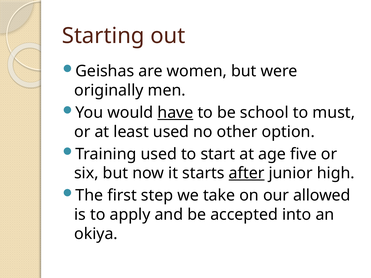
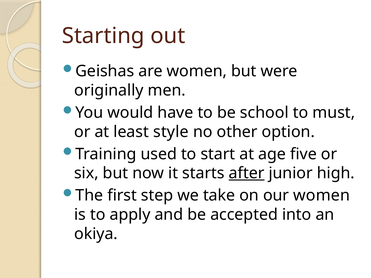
have underline: present -> none
least used: used -> style
our allowed: allowed -> women
